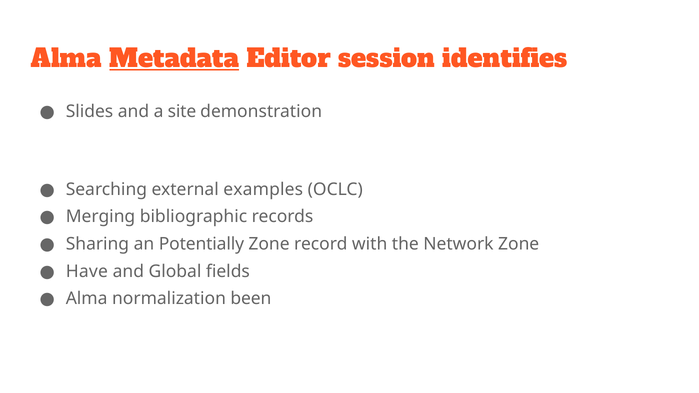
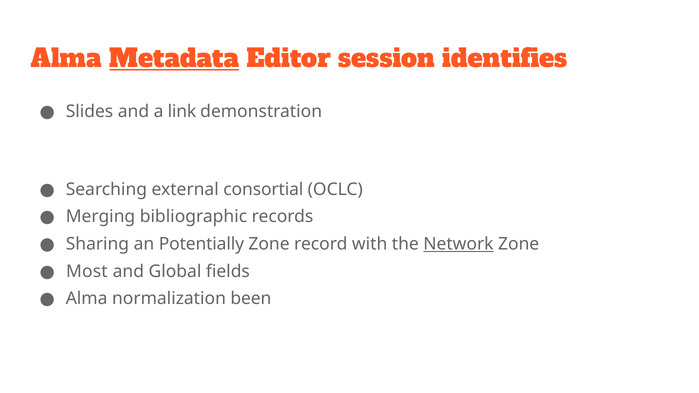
site: site -> link
examples: examples -> consortial
Network underline: none -> present
Have: Have -> Most
